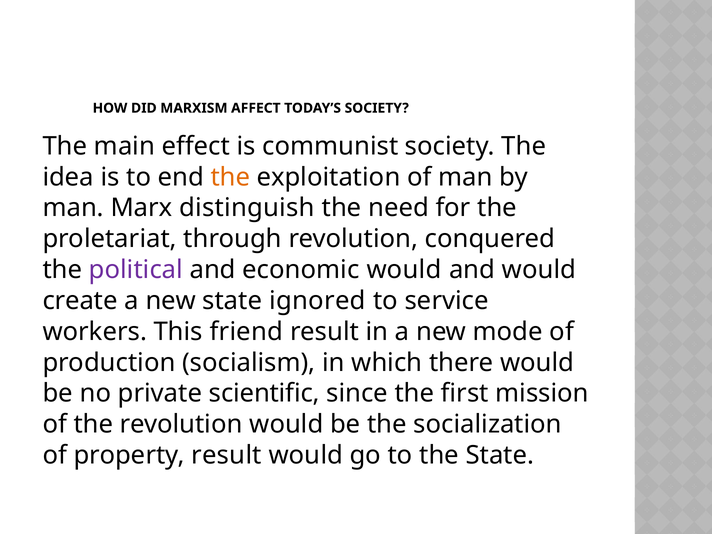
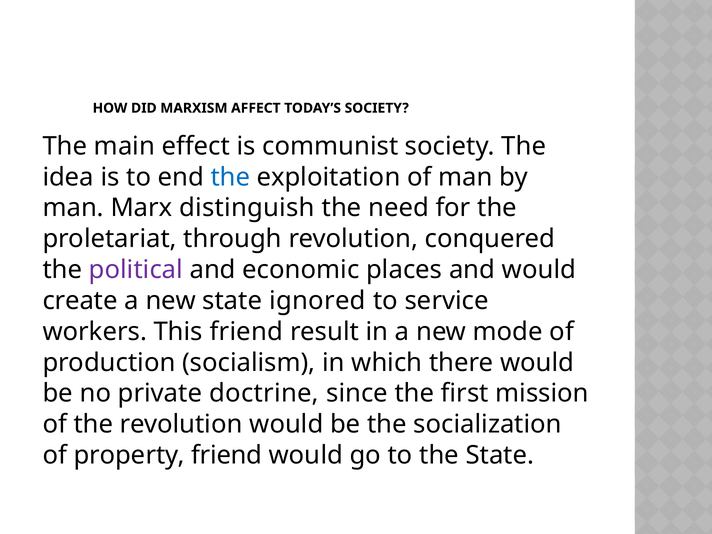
the at (231, 177) colour: orange -> blue
economic would: would -> places
scientific: scientific -> doctrine
property result: result -> friend
